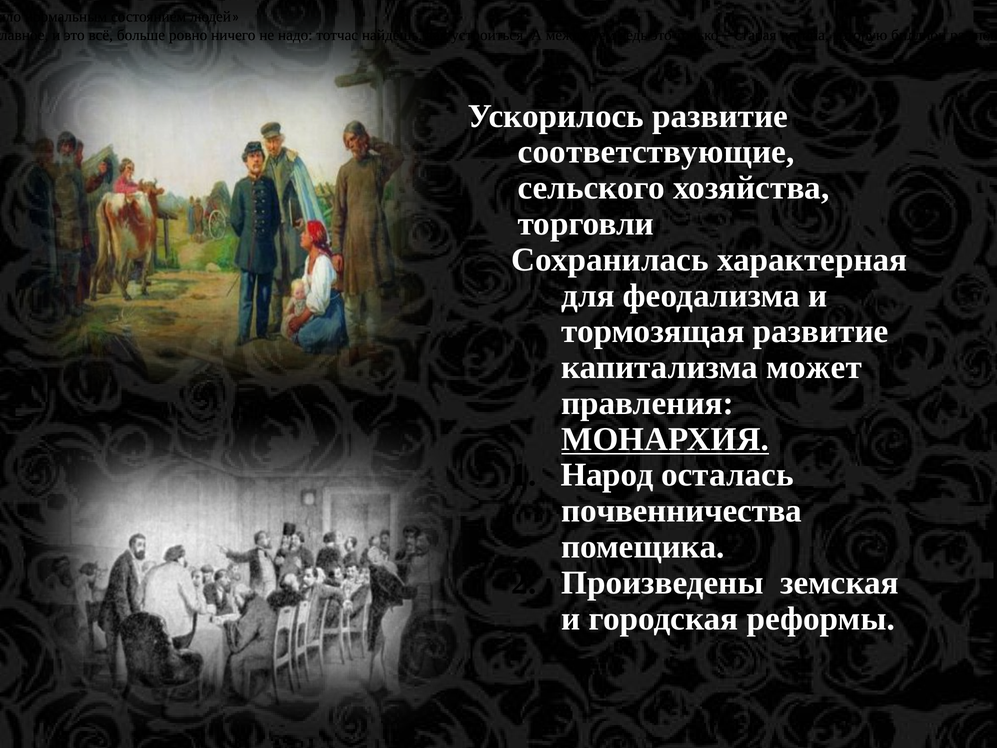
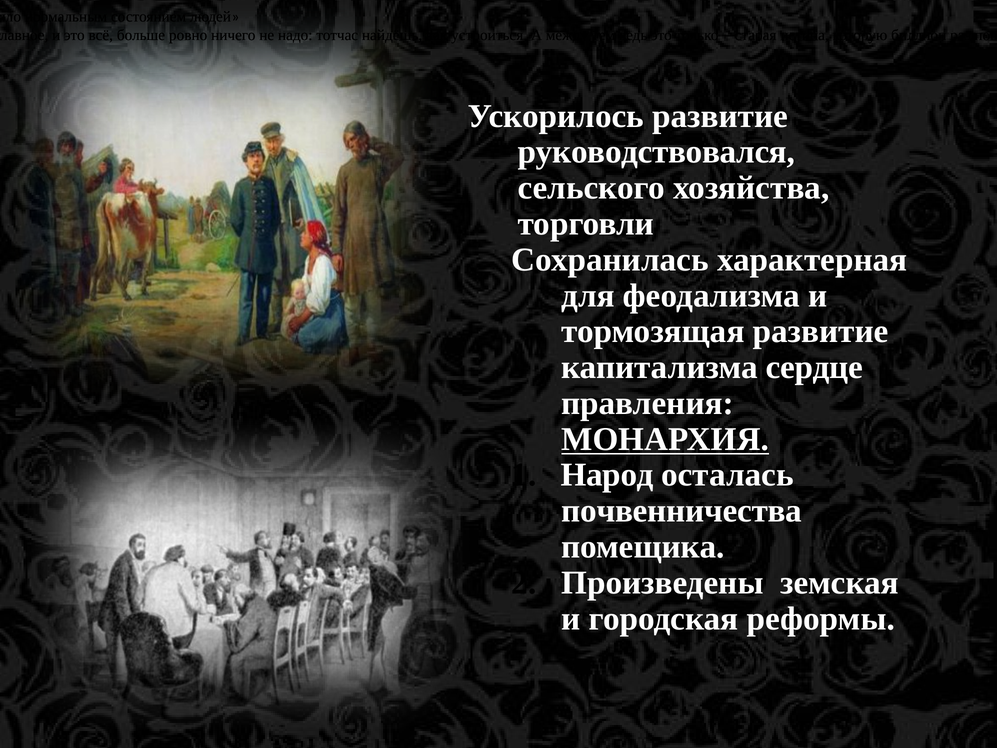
соответствующие: соответствующие -> руководствовался
может: может -> сердце
